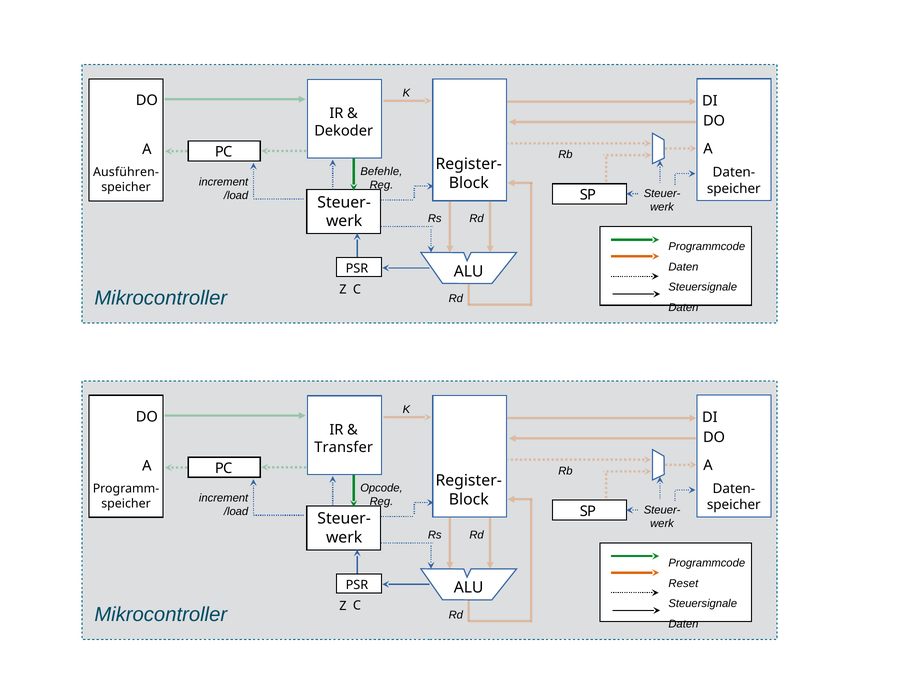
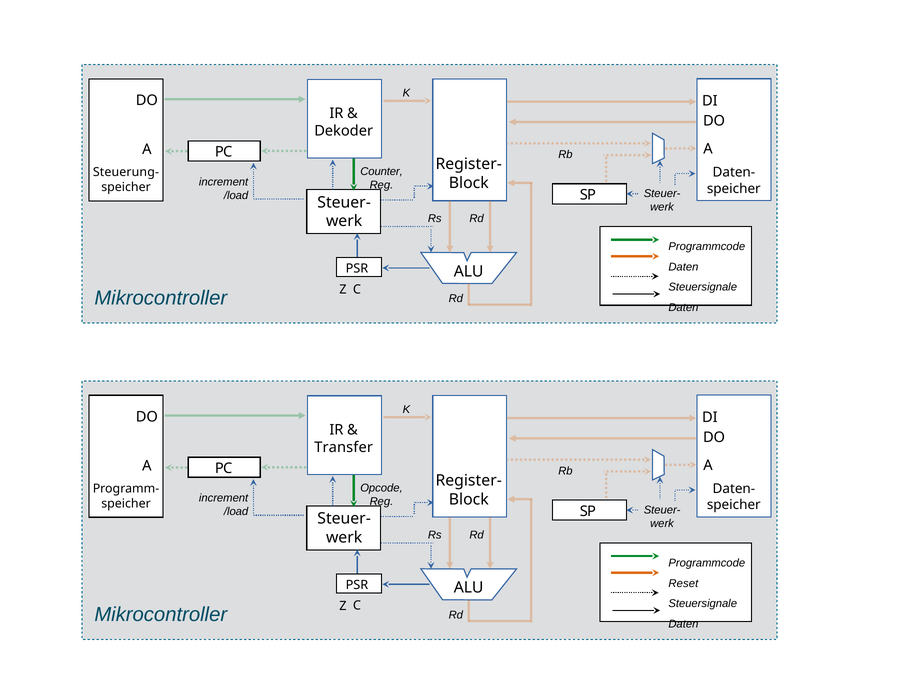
Befehle: Befehle -> Counter
Ausführen-: Ausführen- -> Steuerung-
